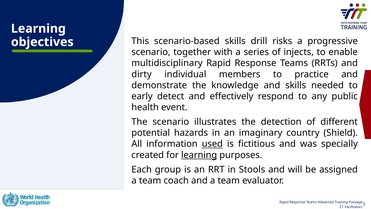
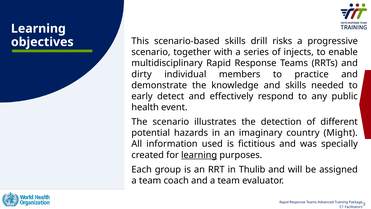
Shield: Shield -> Might
used underline: present -> none
Stools: Stools -> Thulib
